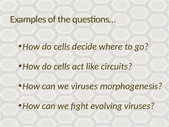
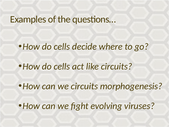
we viruses: viruses -> circuits
